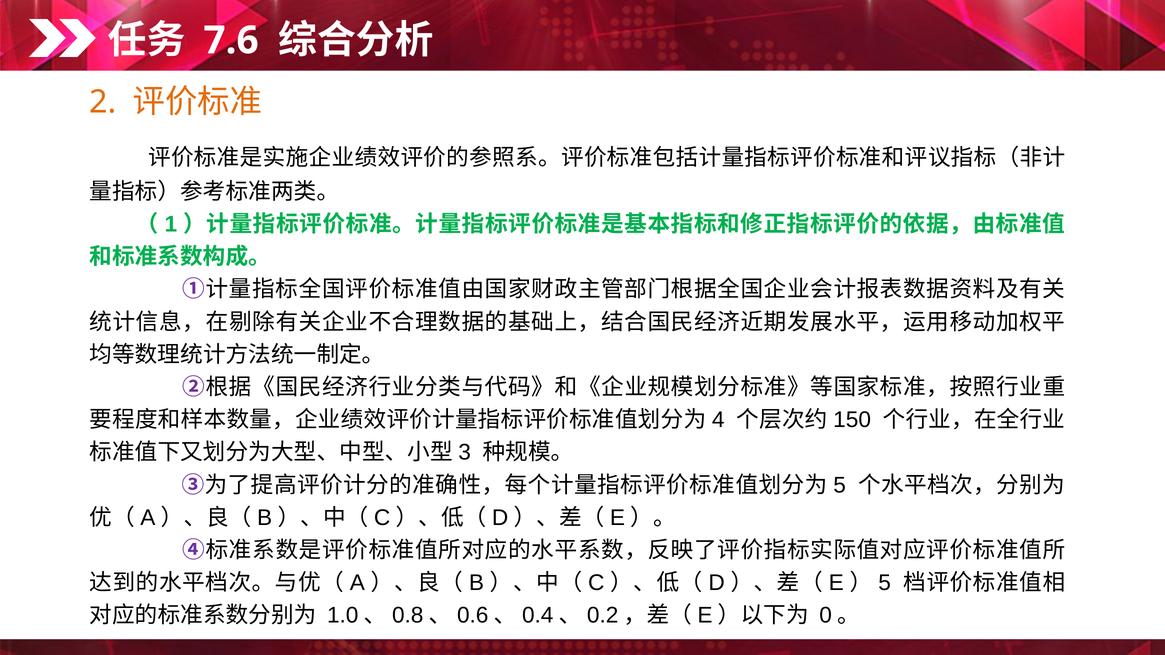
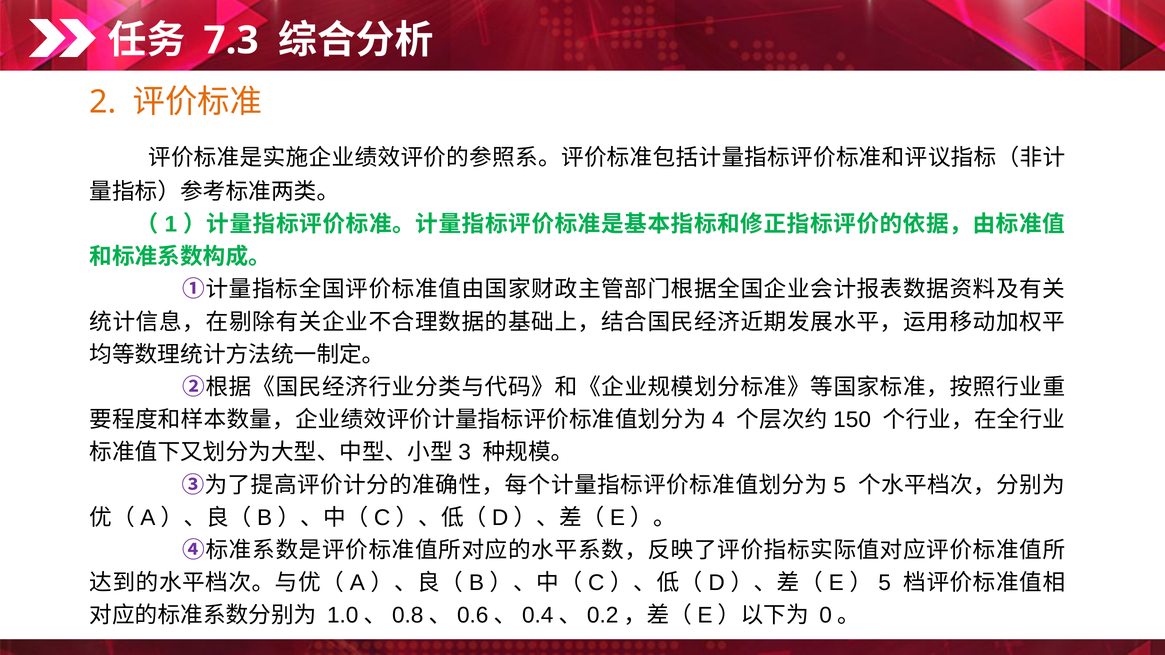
7.6: 7.6 -> 7.3
